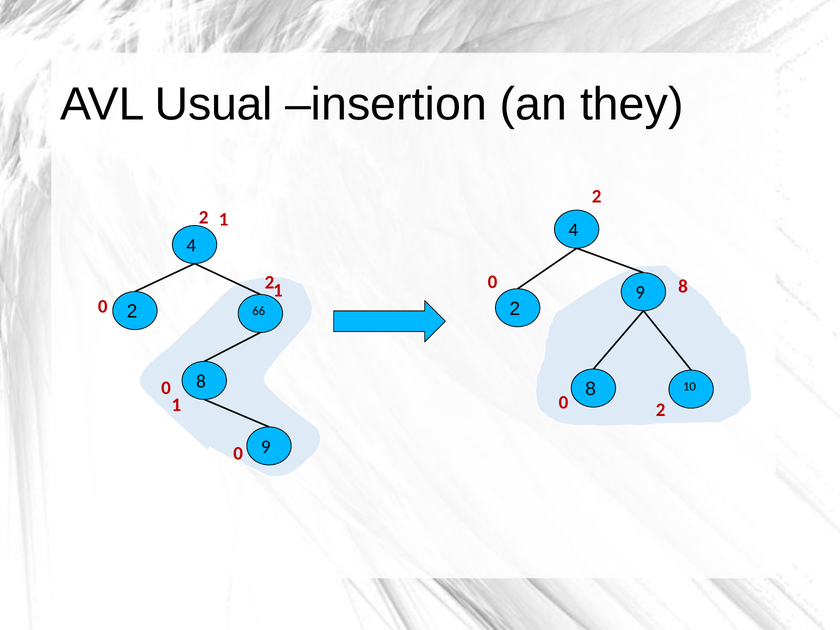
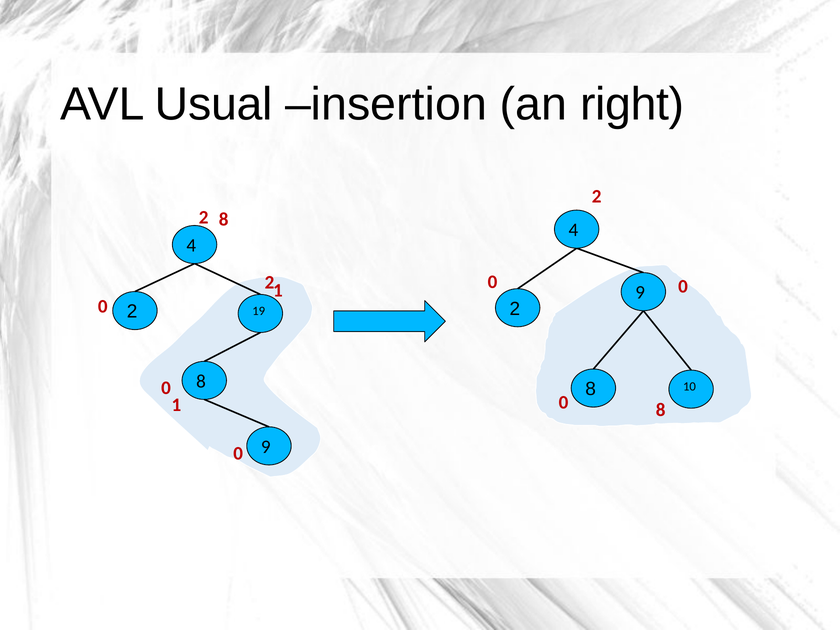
they: they -> right
1 at (224, 220): 1 -> 8
8 at (683, 286): 8 -> 0
66: 66 -> 19
2 at (661, 410): 2 -> 8
